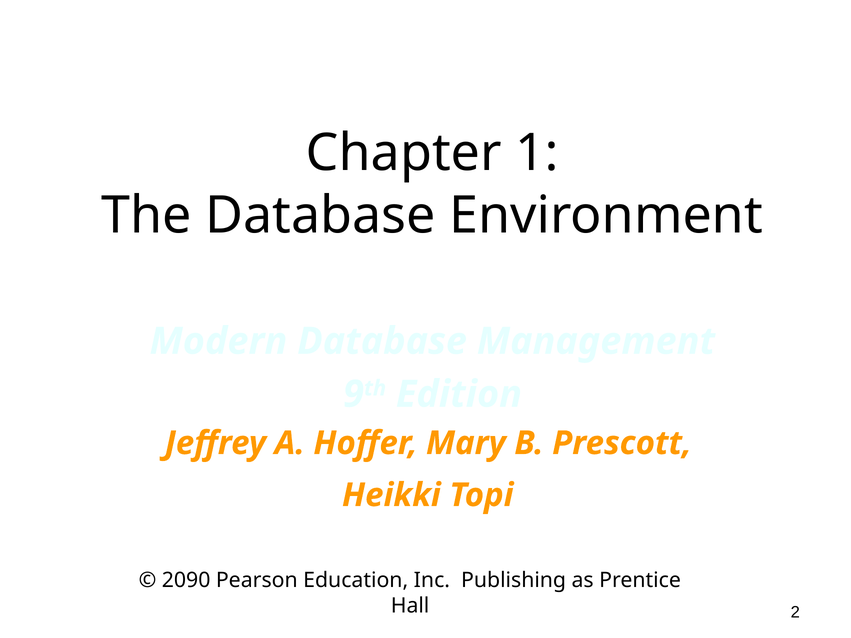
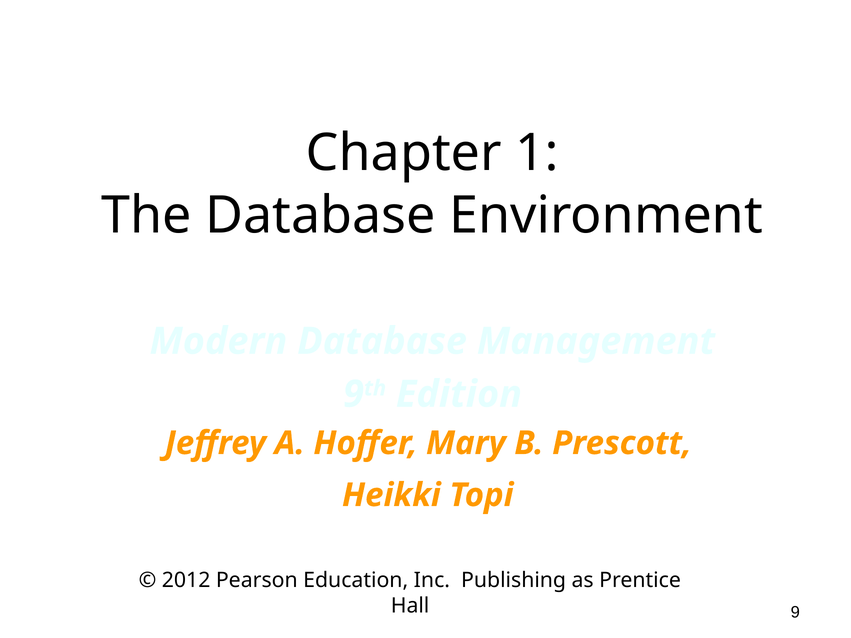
2090: 2090 -> 2012
Hall 2: 2 -> 9
